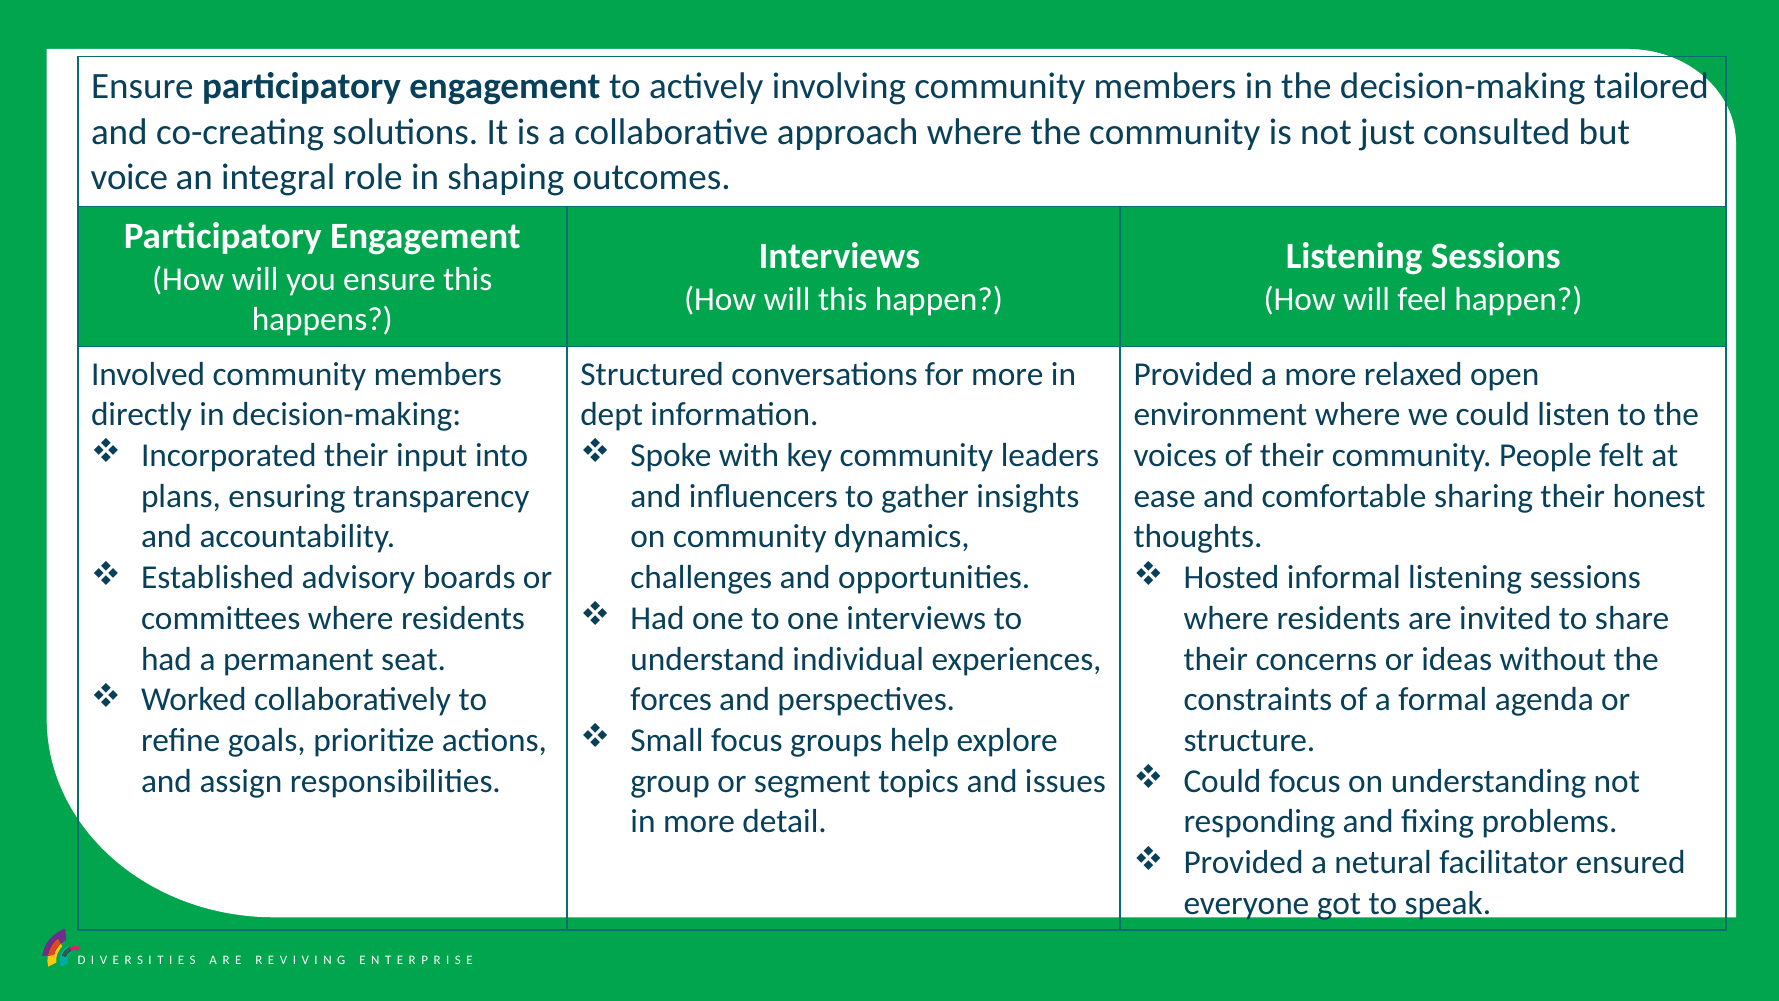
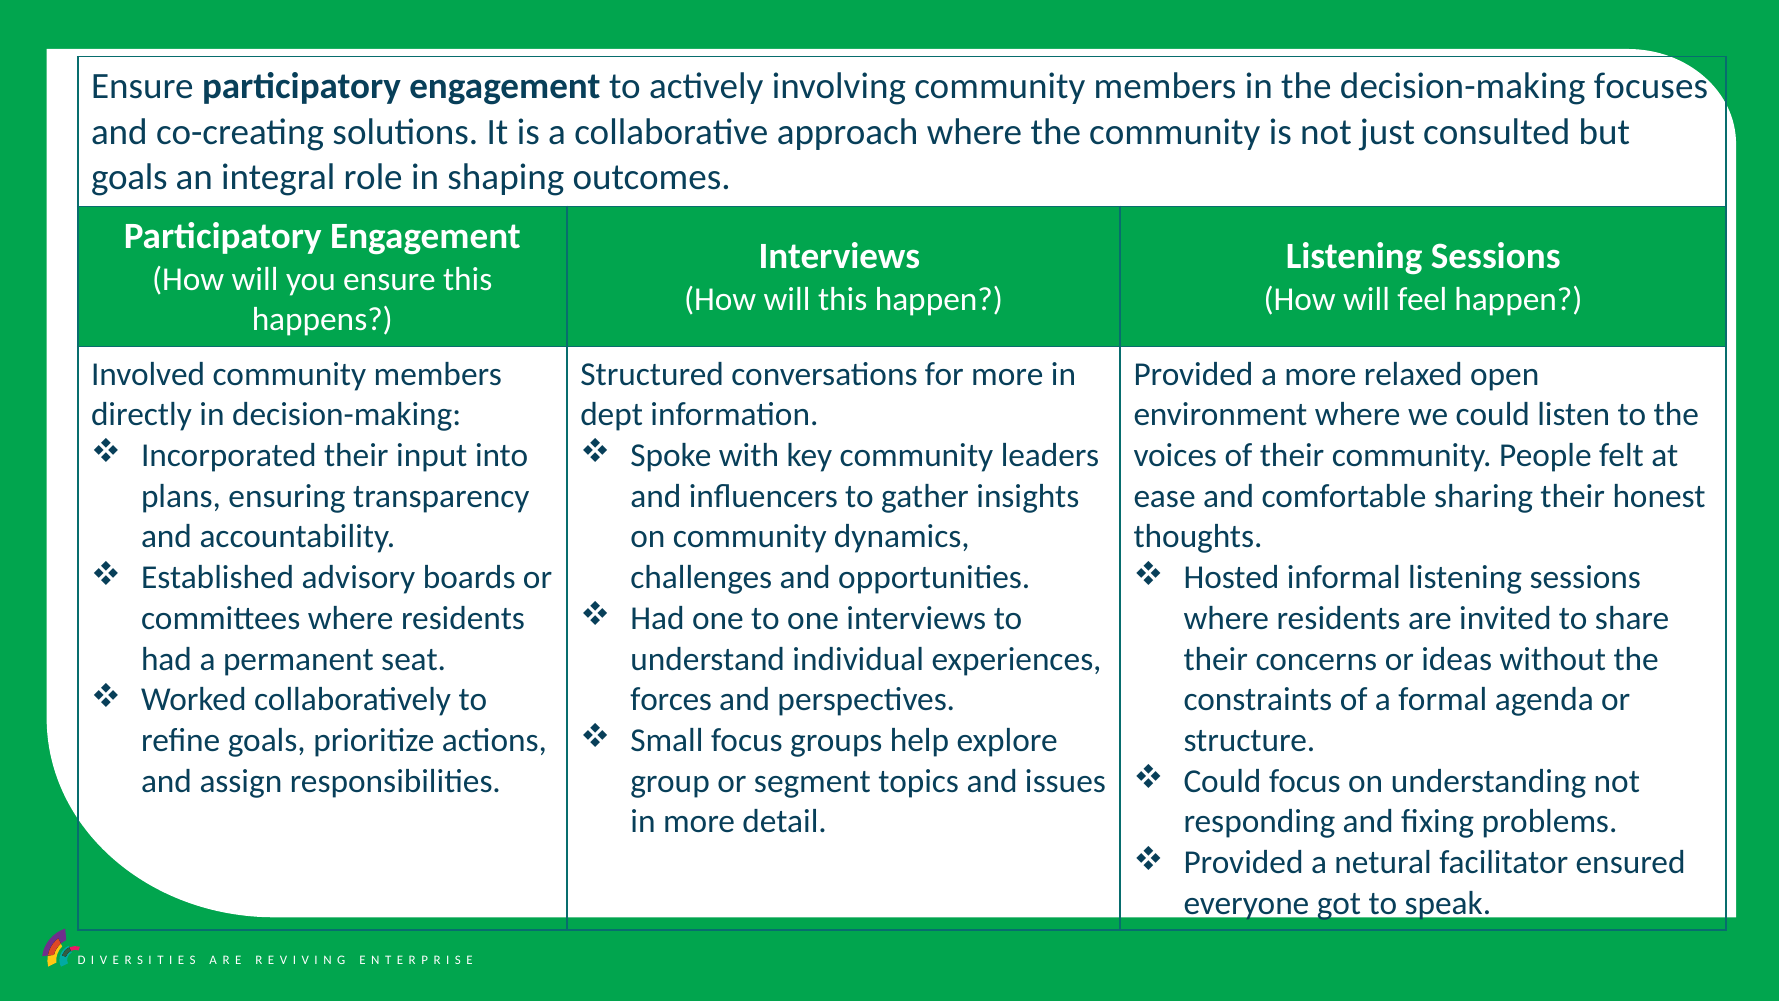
tailored: tailored -> focuses
voice at (129, 177): voice -> goals
